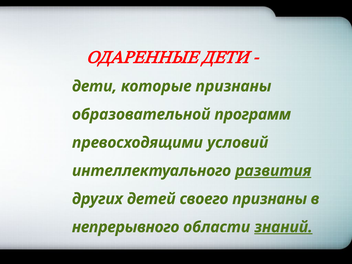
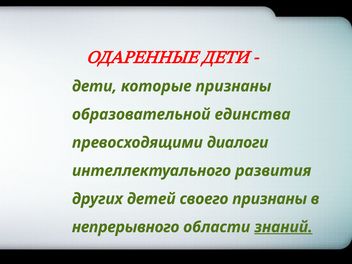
программ: программ -> единства
условий: условий -> диалоги
развития underline: present -> none
